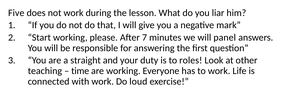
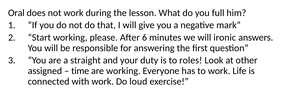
Five: Five -> Oral
liar: liar -> full
7: 7 -> 6
panel: panel -> ironic
teaching: teaching -> assigned
